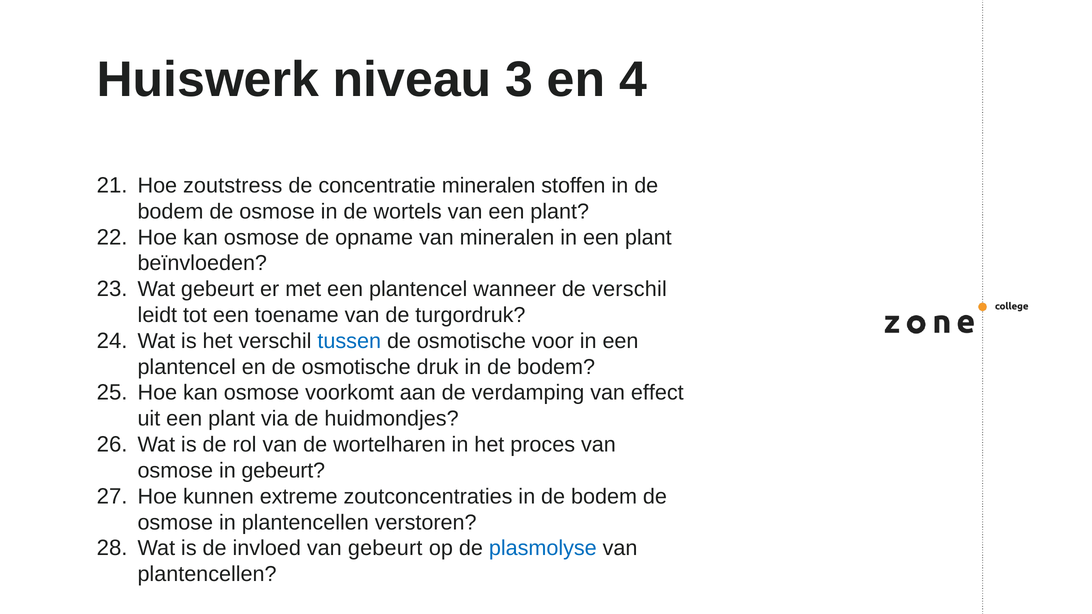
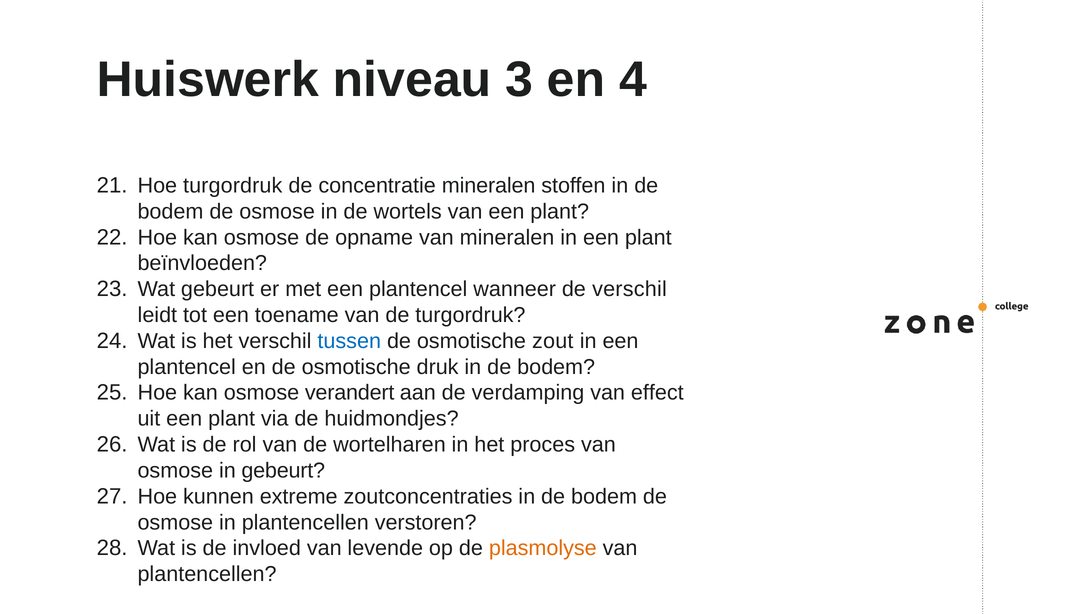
Hoe zoutstress: zoutstress -> turgordruk
voor: voor -> zout
voorkomt: voorkomt -> verandert
van gebeurt: gebeurt -> levende
plasmolyse colour: blue -> orange
